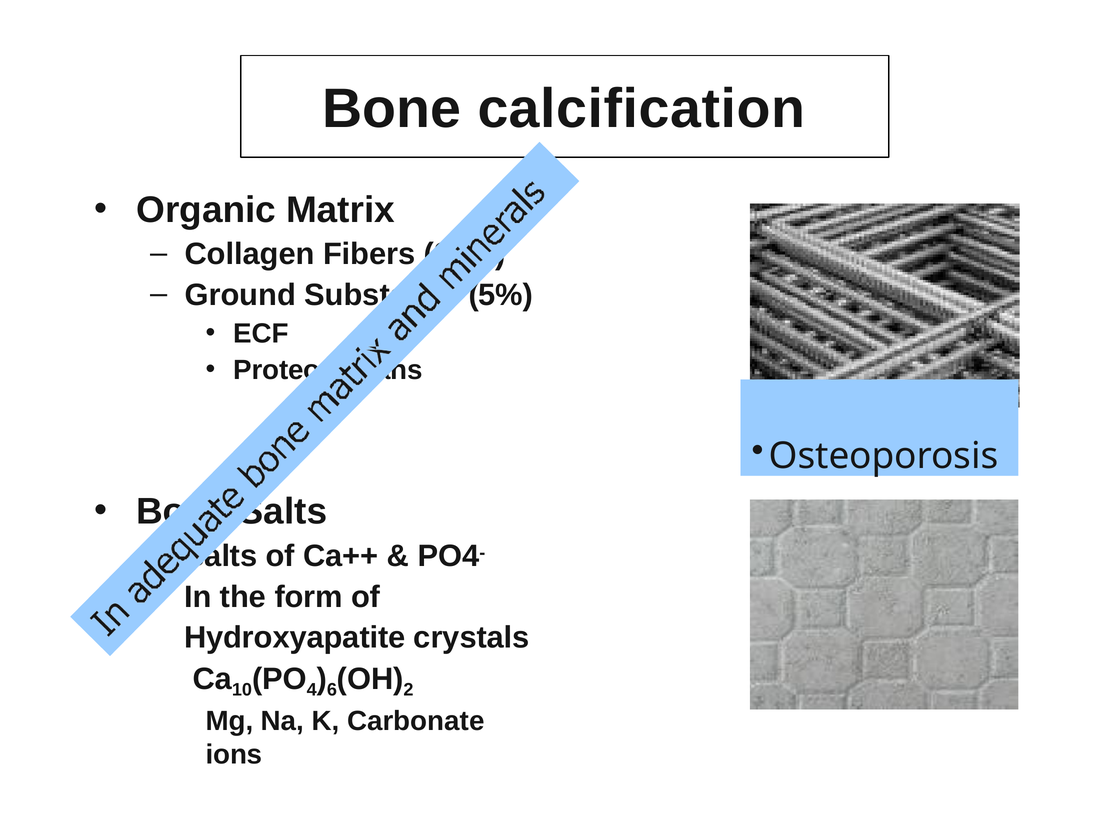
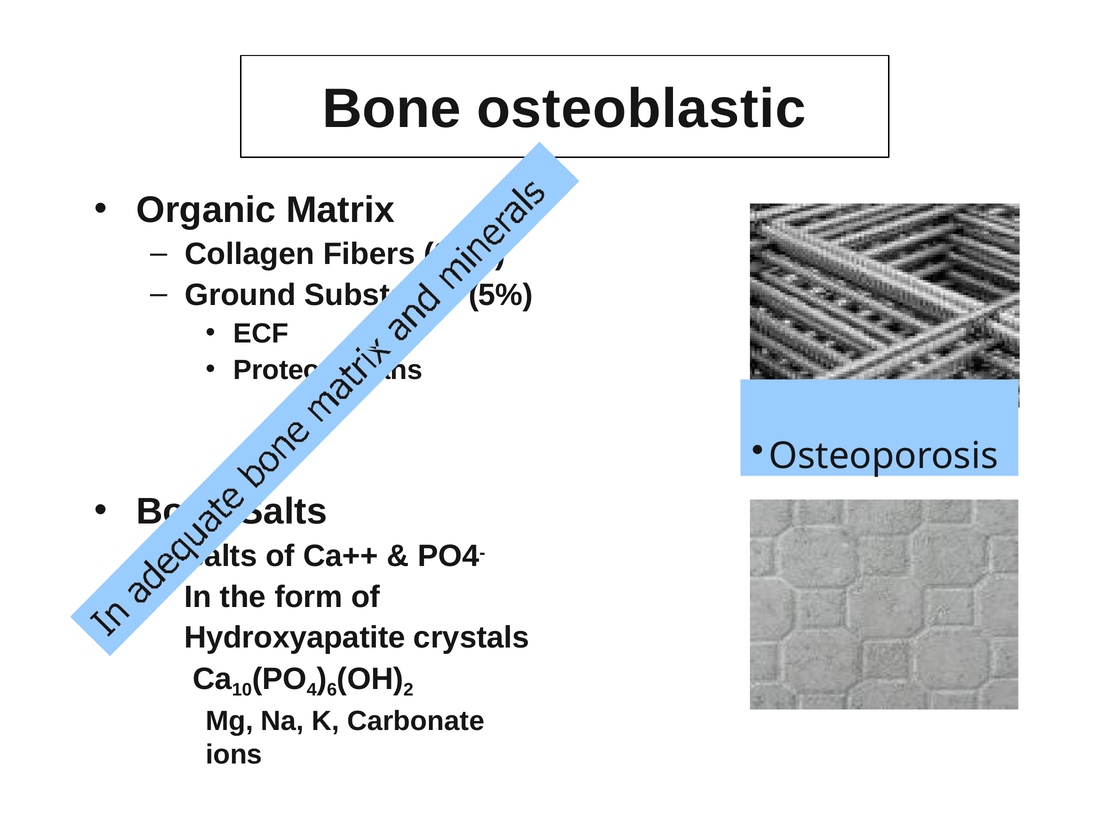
calcification: calcification -> osteoblastic
